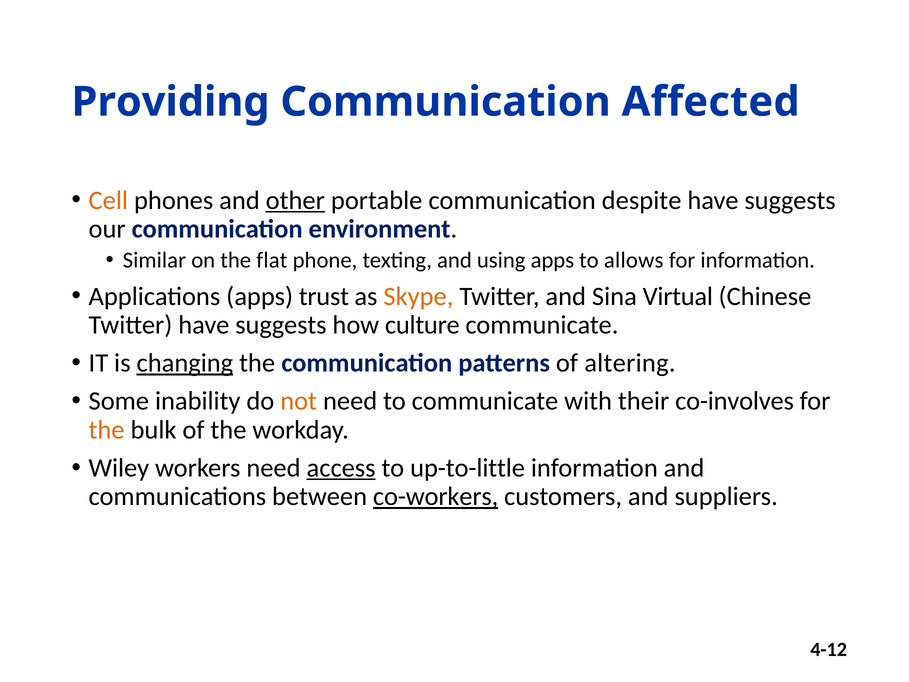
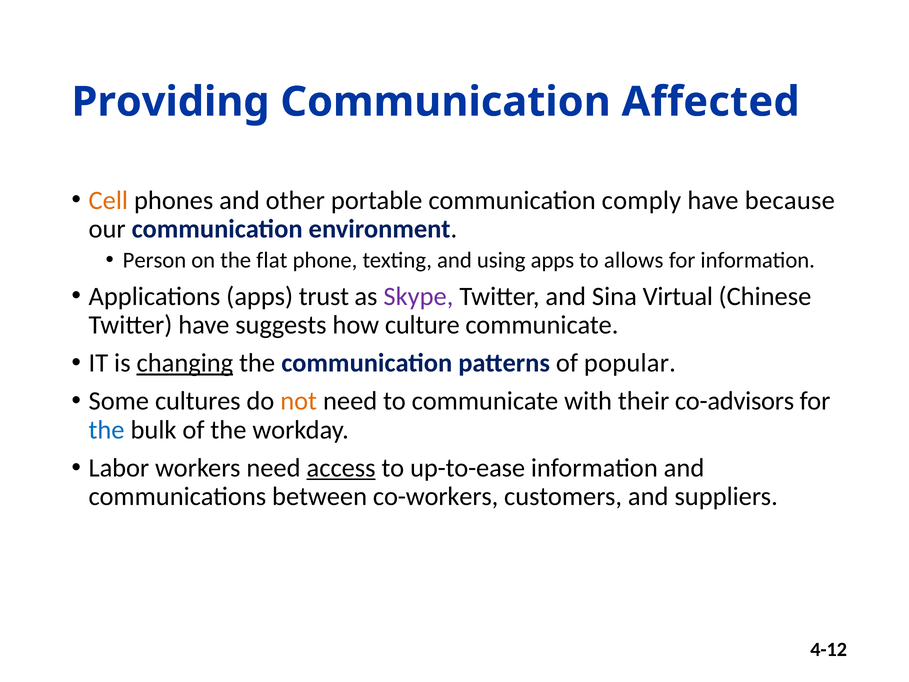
other underline: present -> none
despite: despite -> comply
suggests at (790, 200): suggests -> because
Similar: Similar -> Person
Skype colour: orange -> purple
altering: altering -> popular
inability: inability -> cultures
co-involves: co-involves -> co-advisors
the at (107, 430) colour: orange -> blue
Wiley: Wiley -> Labor
up-to-little: up-to-little -> up-to-ease
co-workers underline: present -> none
